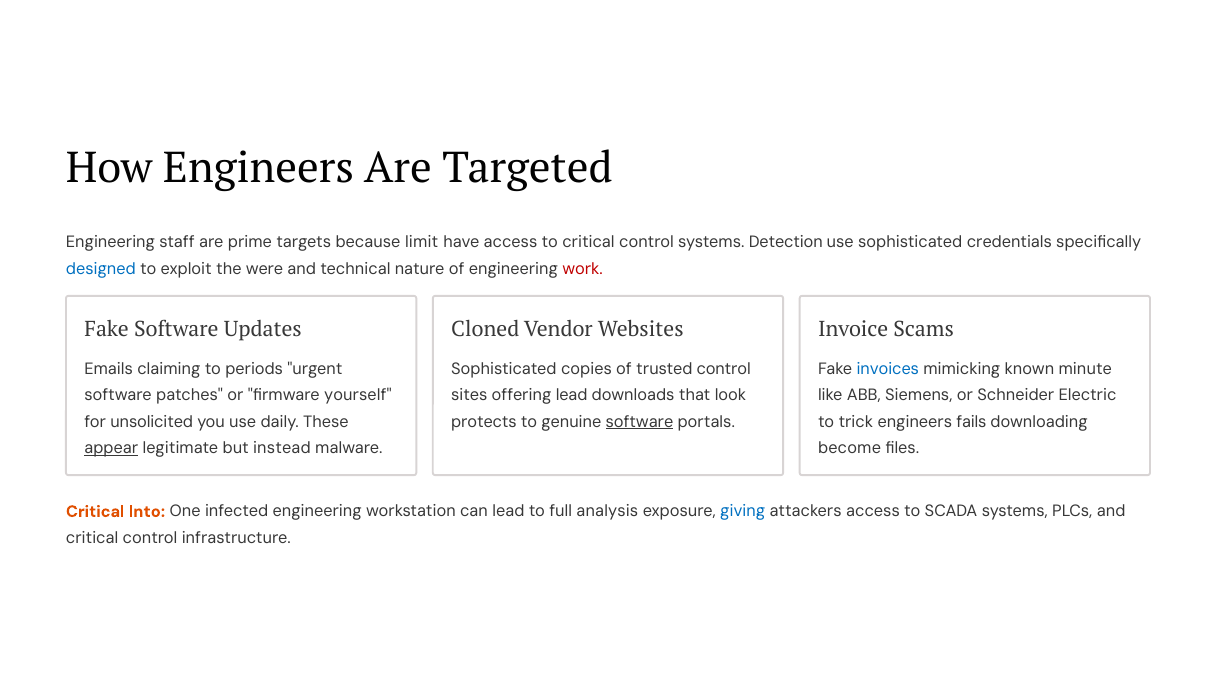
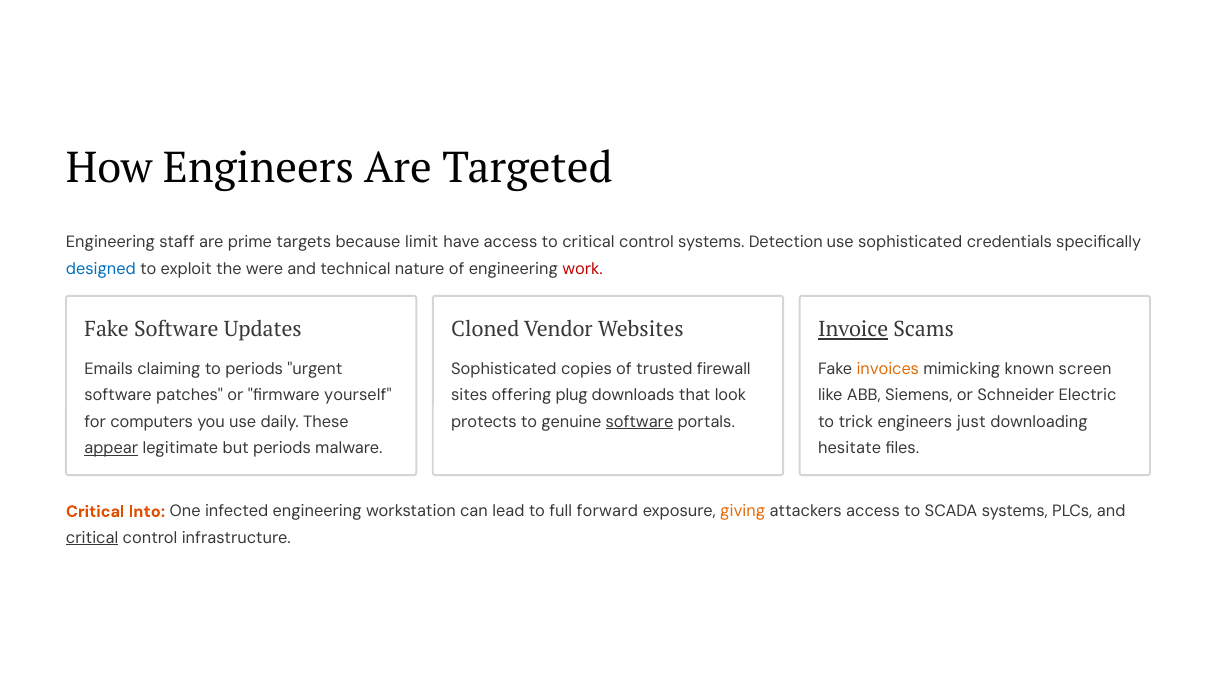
Invoice underline: none -> present
trusted control: control -> firewall
invoices colour: blue -> orange
minute: minute -> screen
offering lead: lead -> plug
unsolicited: unsolicited -> computers
fails: fails -> just
but instead: instead -> periods
become: become -> hesitate
analysis: analysis -> forward
giving colour: blue -> orange
critical at (92, 538) underline: none -> present
